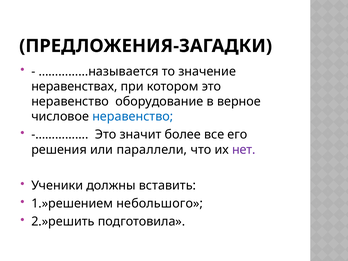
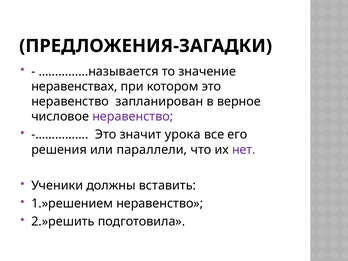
оборудование: оборудование -> запланирован
неравенство at (133, 117) colour: blue -> purple
более: более -> урока
1.»решением небольшого: небольшого -> неравенство
